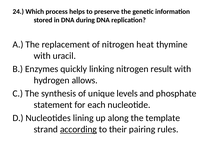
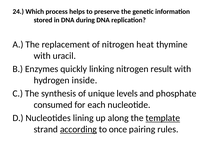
allows: allows -> inside
statement: statement -> consumed
template underline: none -> present
their: their -> once
